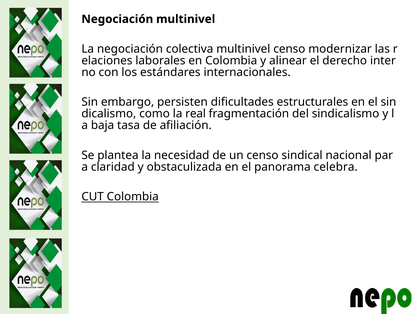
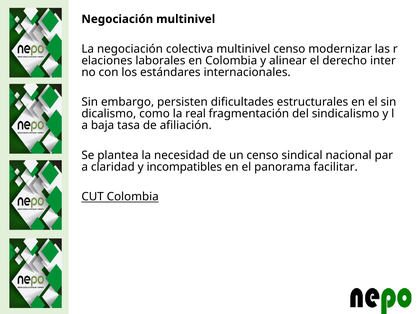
obstaculizada: obstaculizada -> incompatibles
celebra: celebra -> facilitar
